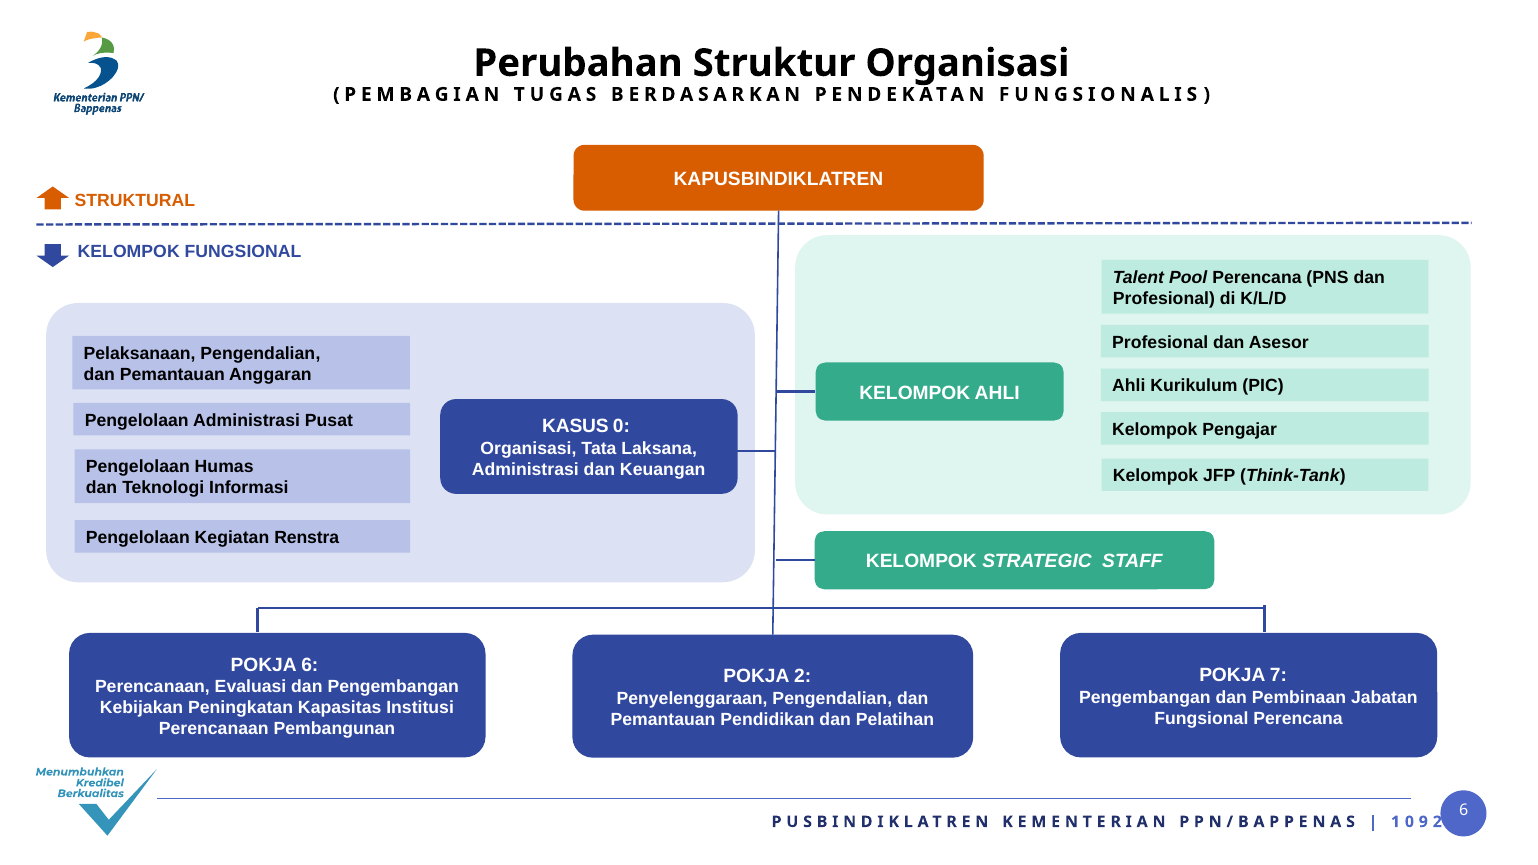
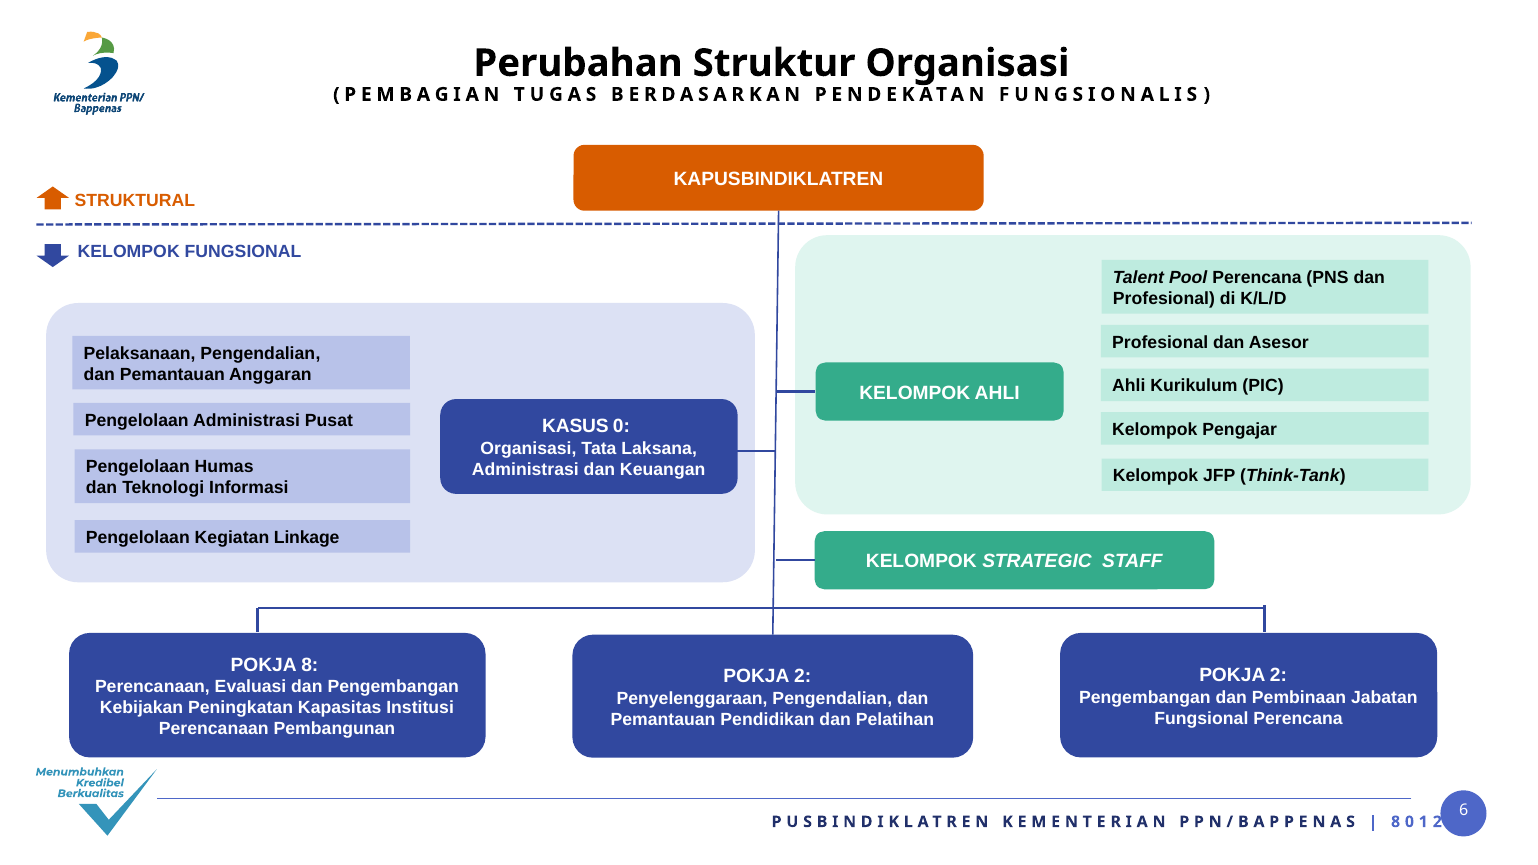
Renstra: Renstra -> Linkage
POKJA 6: 6 -> 8
7 at (1279, 675): 7 -> 2
1 at (1396, 822): 1 -> 8
9: 9 -> 1
